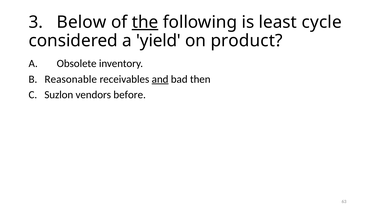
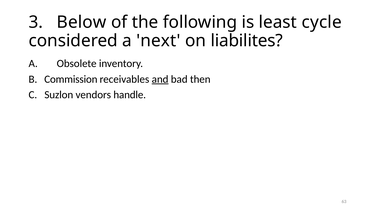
the underline: present -> none
yield: yield -> next
product: product -> liabilites
Reasonable: Reasonable -> Commission
before: before -> handle
